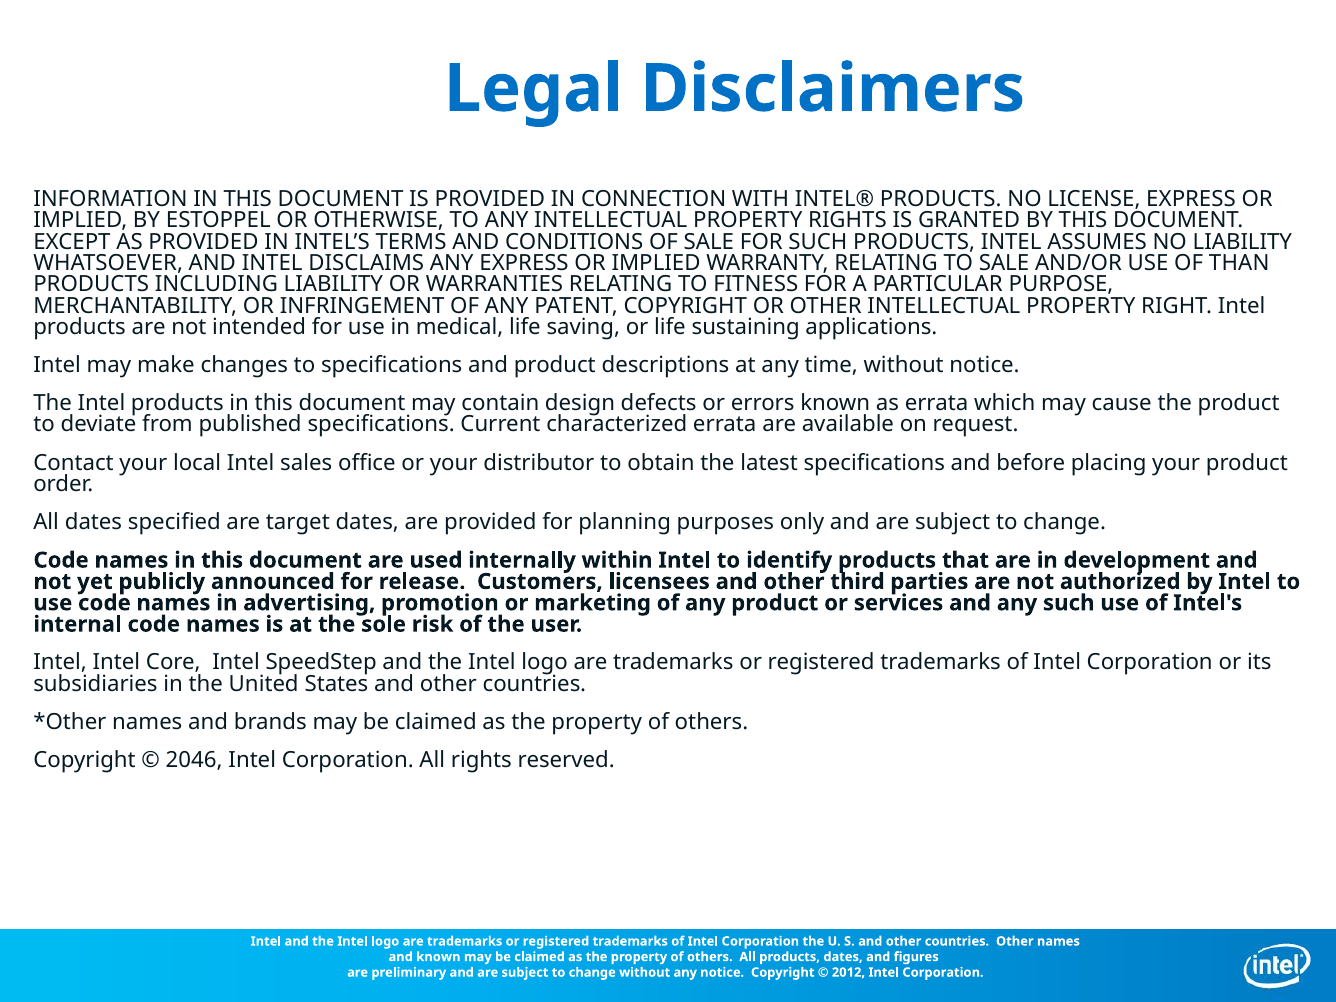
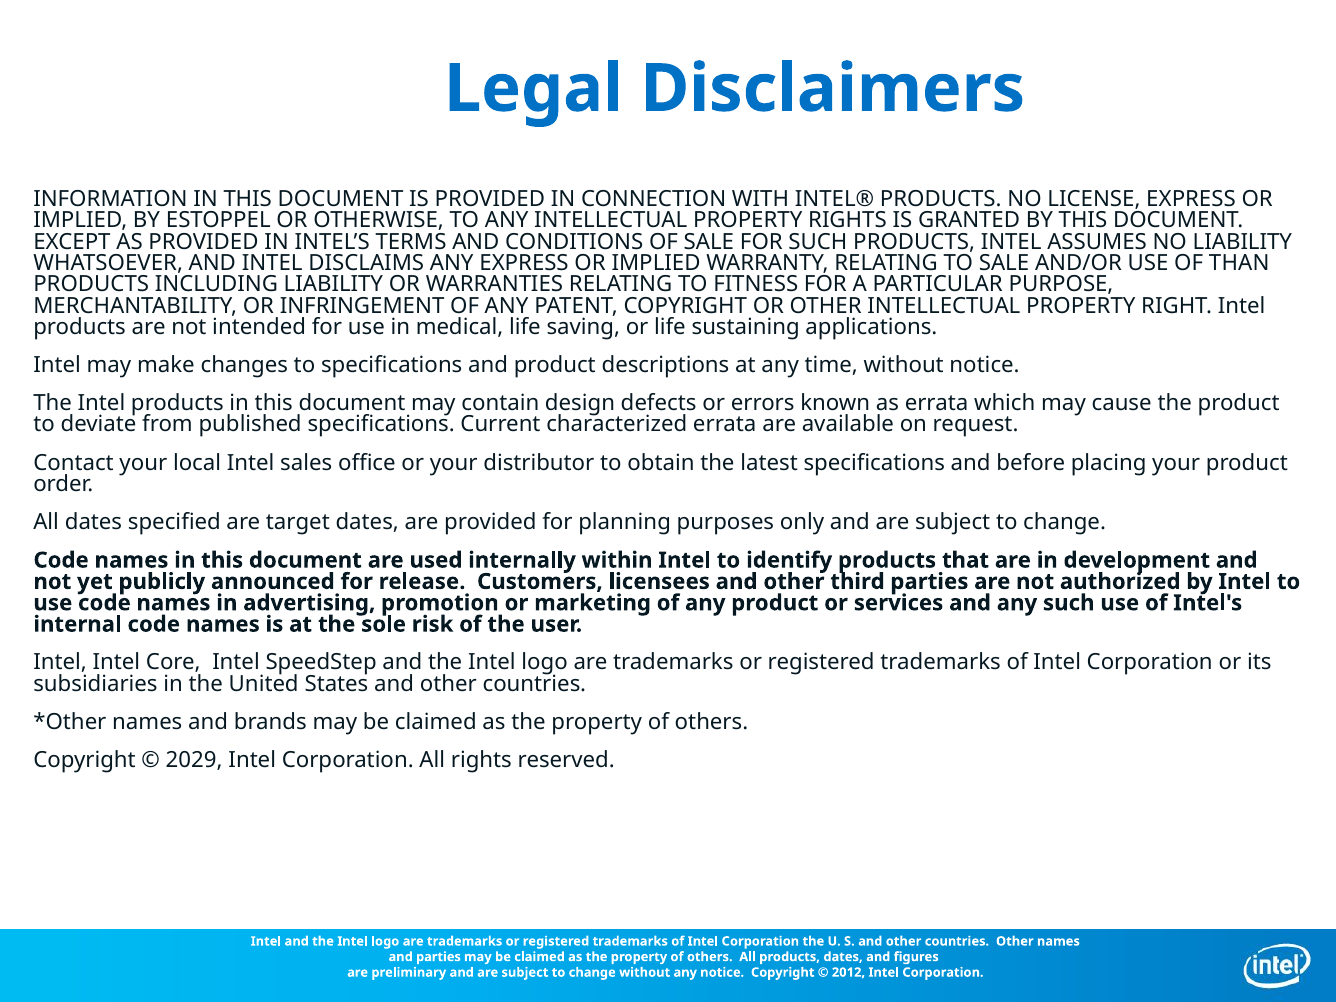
2046: 2046 -> 2029
and known: known -> parties
